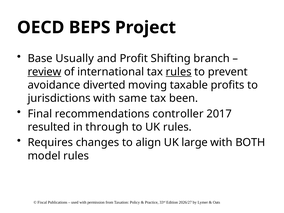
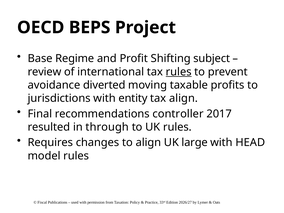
Usually: Usually -> Regime
branch: branch -> subject
review underline: present -> none
same: same -> entity
tax been: been -> align
BOTH: BOTH -> HEAD
